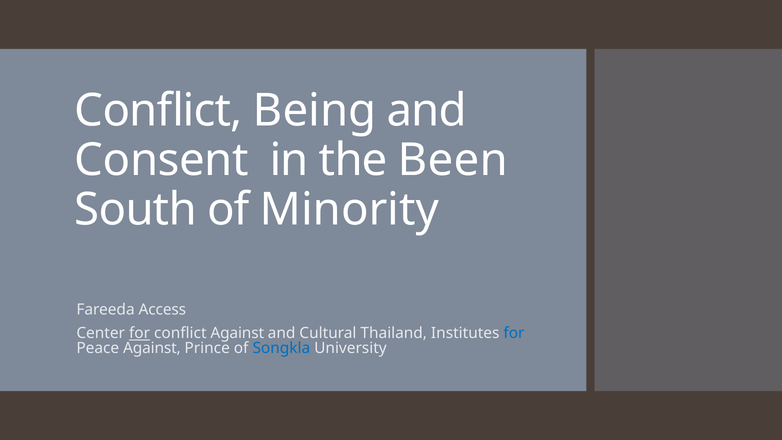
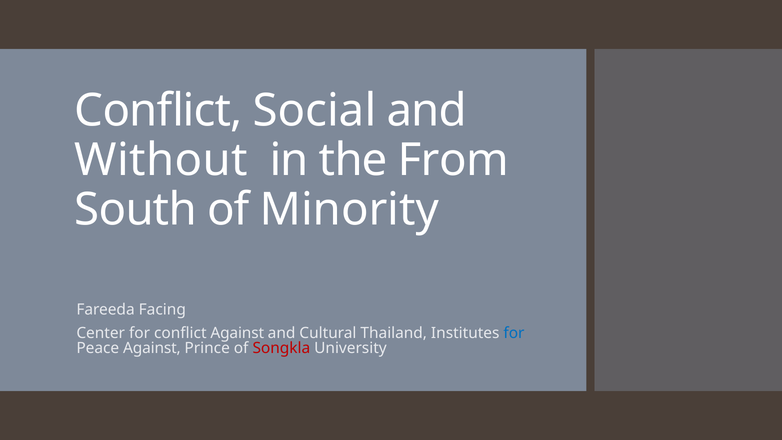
Being: Being -> Social
Consent: Consent -> Without
Been: Been -> From
Access: Access -> Facing
for at (140, 333) underline: present -> none
Songkla colour: blue -> red
